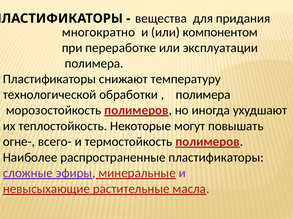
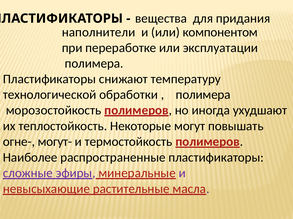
многократно: многократно -> наполнители
всего-: всего- -> могут-
